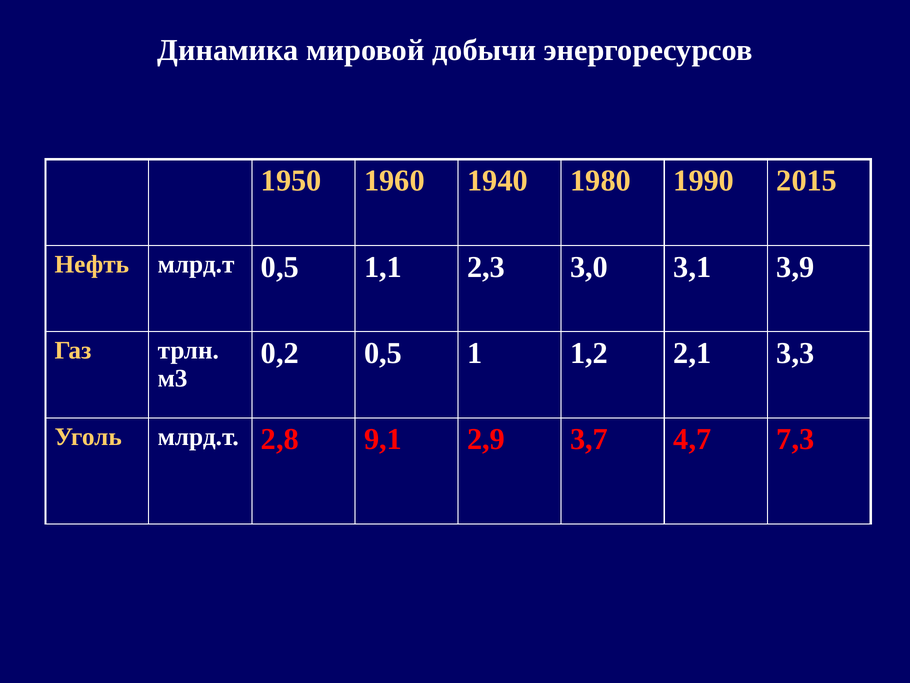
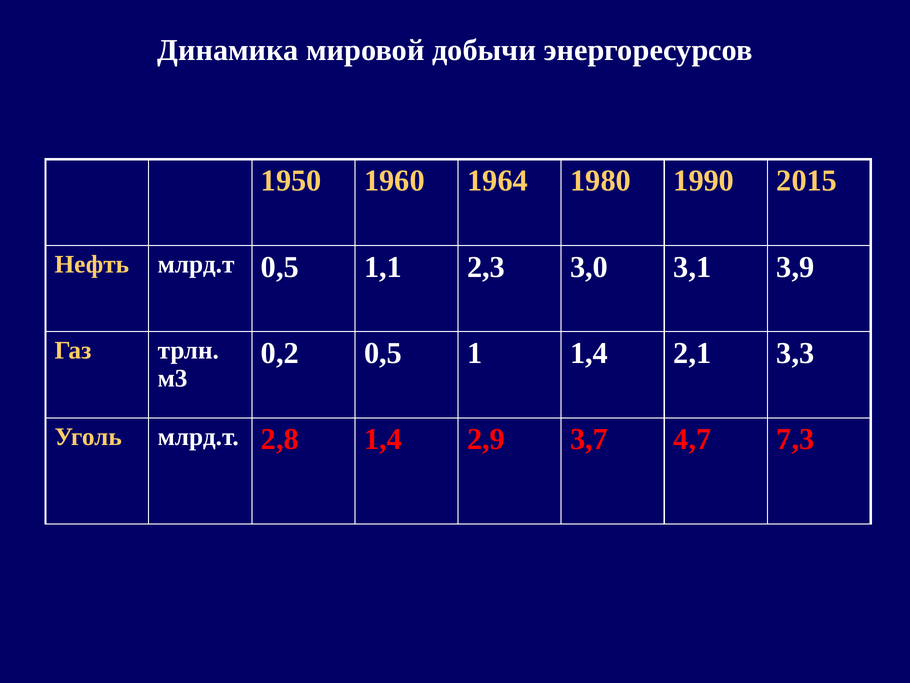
1940: 1940 -> 1964
1 1,2: 1,2 -> 1,4
2,8 9,1: 9,1 -> 1,4
